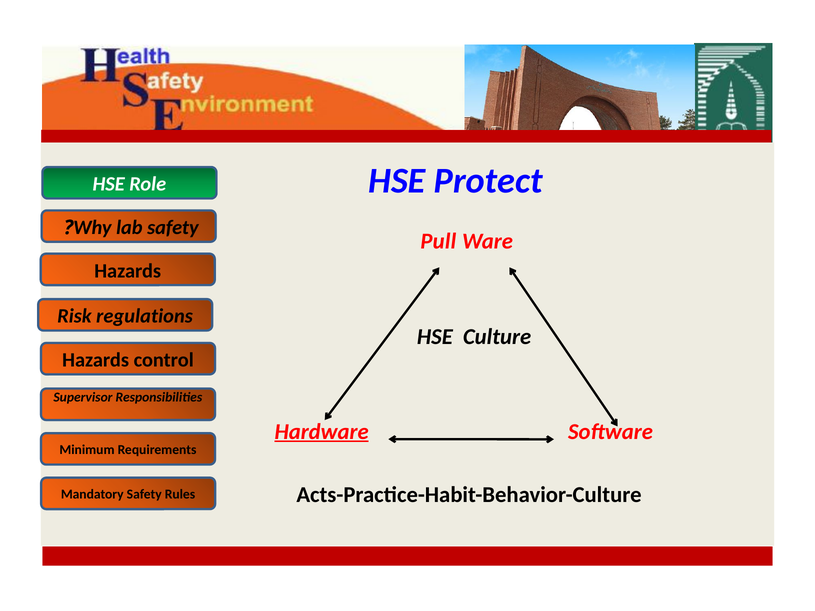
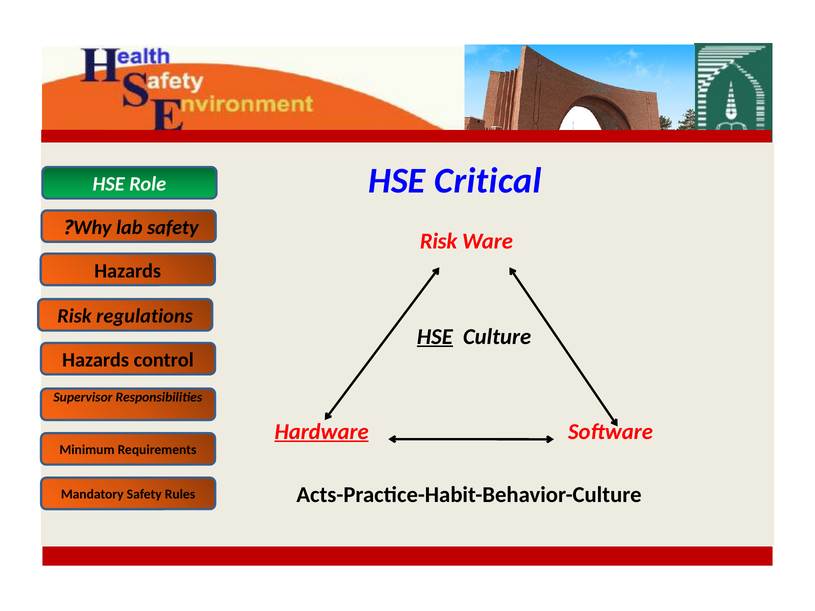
Protect: Protect -> Critical
Pull at (438, 242): Pull -> Risk
HSE at (435, 337) underline: none -> present
